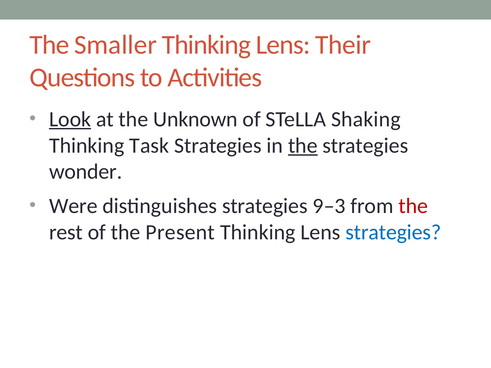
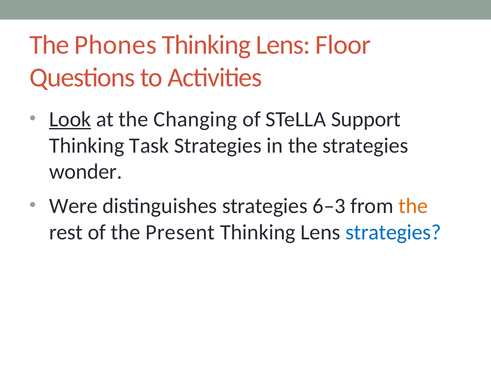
Smaller: Smaller -> Phones
Their: Their -> Floor
Unknown: Unknown -> Changing
Shaking: Shaking -> Support
the at (303, 146) underline: present -> none
9–3: 9–3 -> 6–3
the at (413, 206) colour: red -> orange
